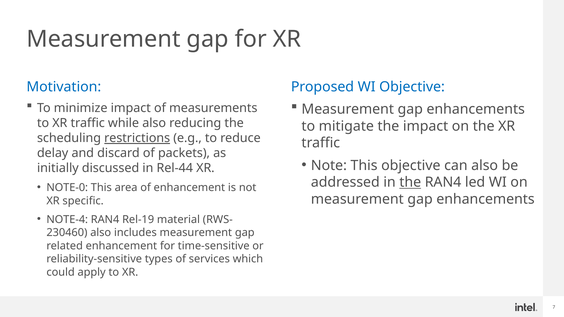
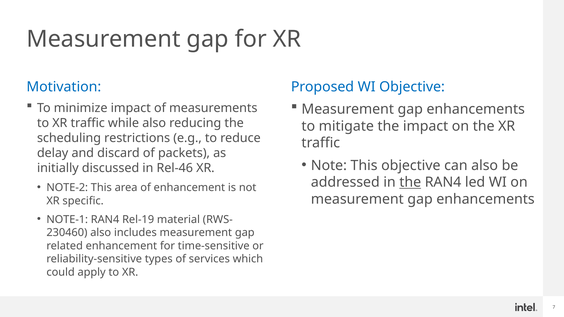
restrictions underline: present -> none
Rel-44: Rel-44 -> Rel-46
NOTE-0: NOTE-0 -> NOTE-2
NOTE-4: NOTE-4 -> NOTE-1
